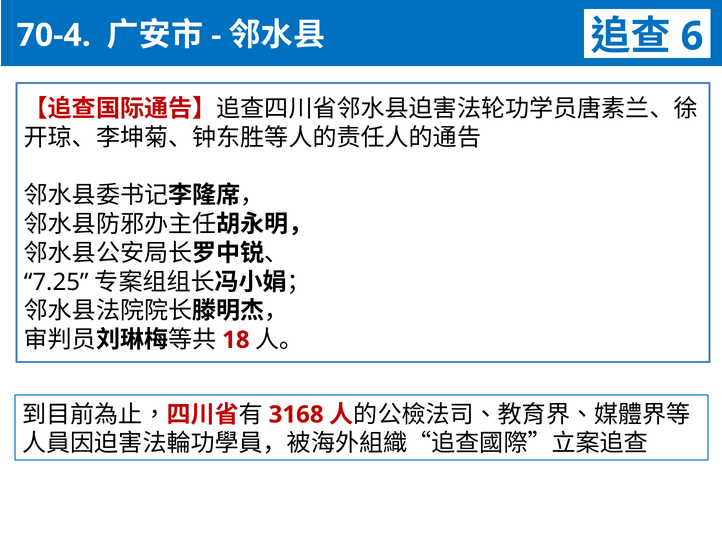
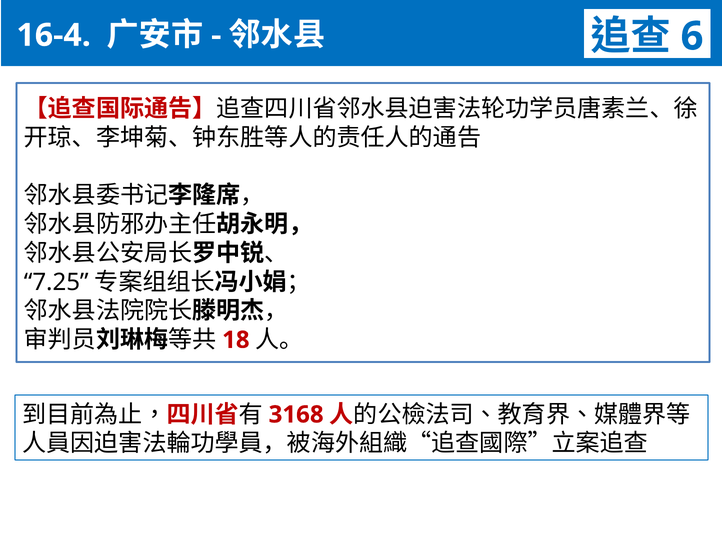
70-4: 70-4 -> 16-4
